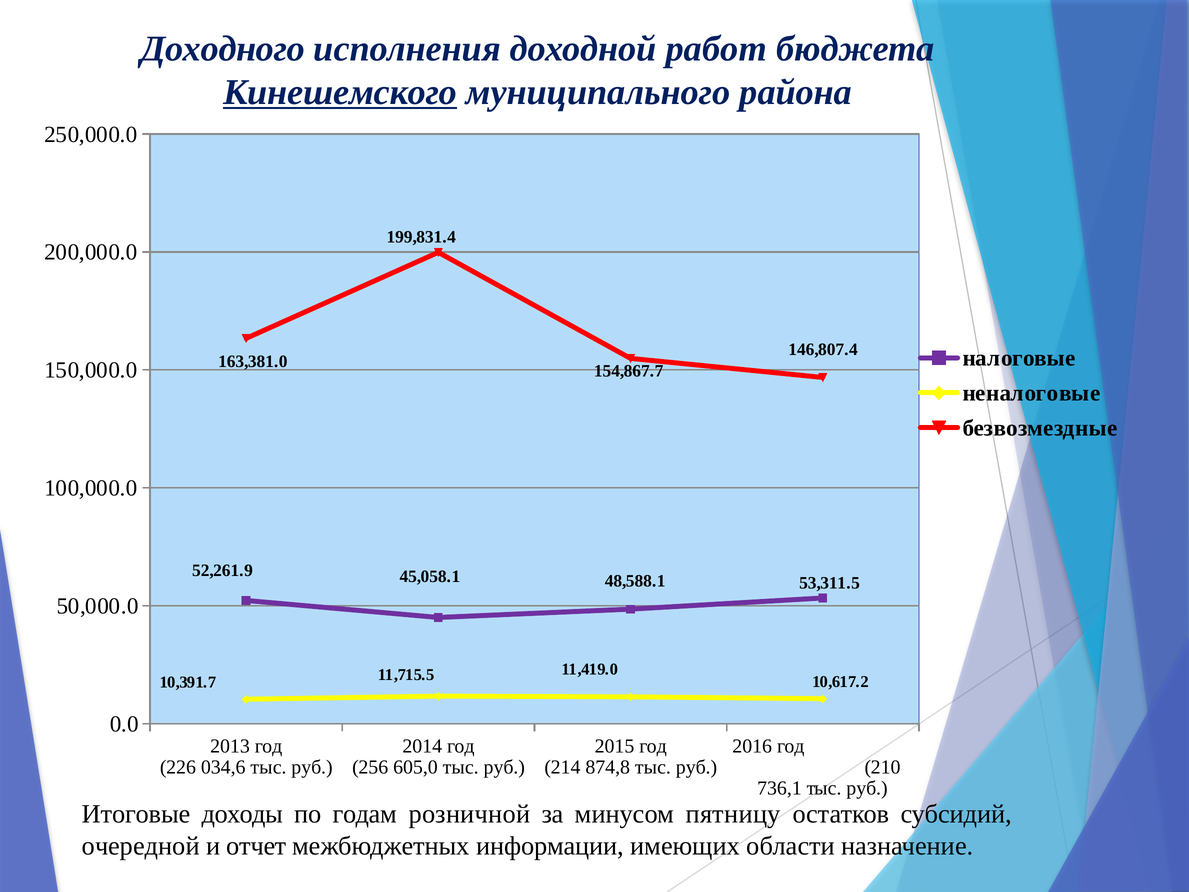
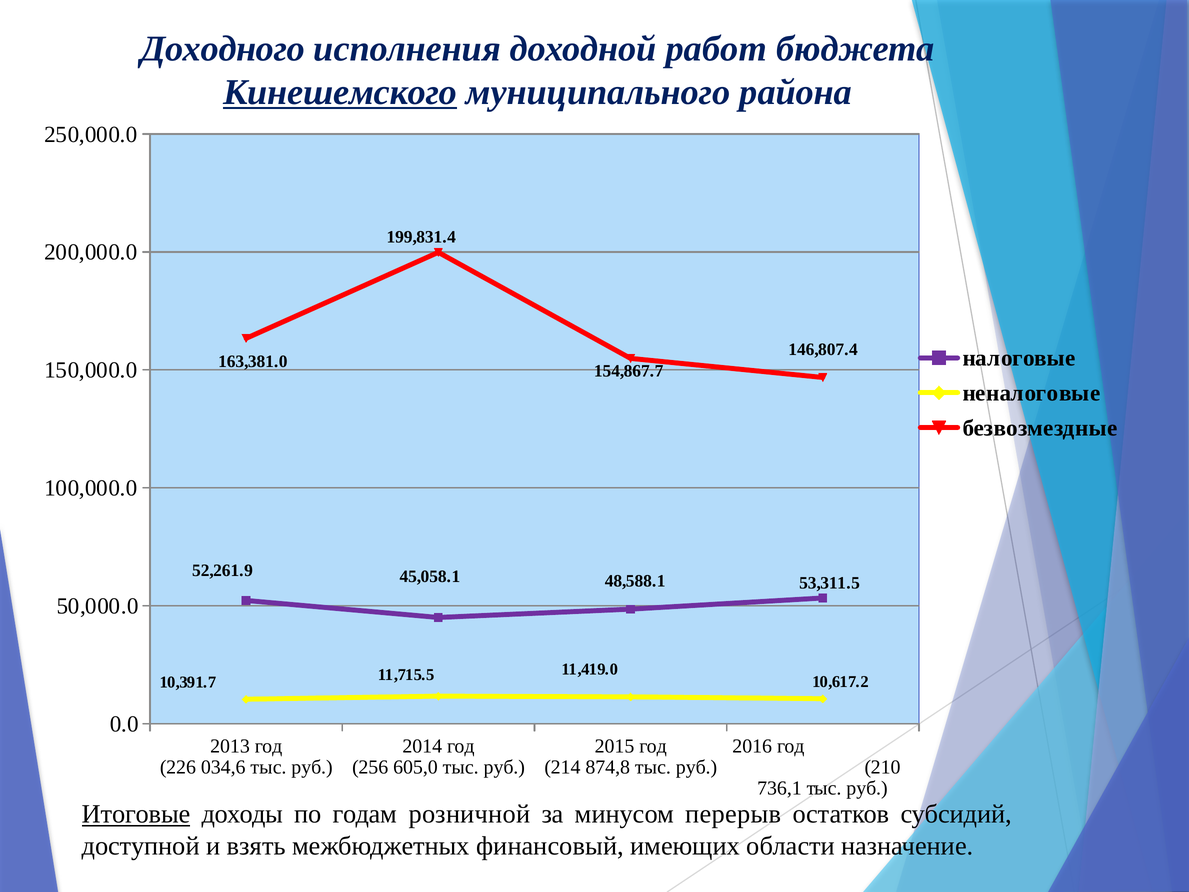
Итоговые underline: none -> present
пятницу: пятницу -> перерыв
очередной: очередной -> доступной
отчет: отчет -> взять
информации: информации -> финансовый
